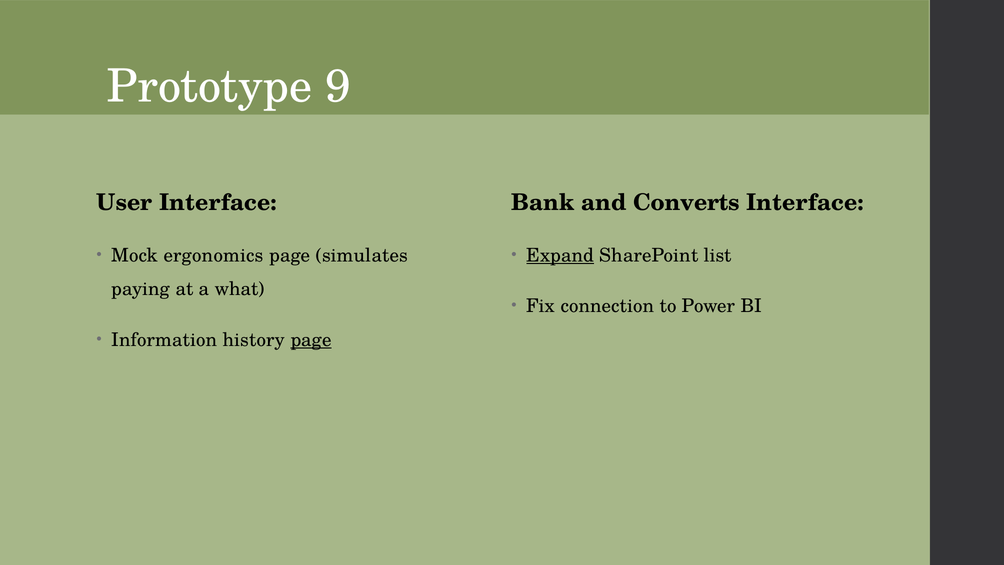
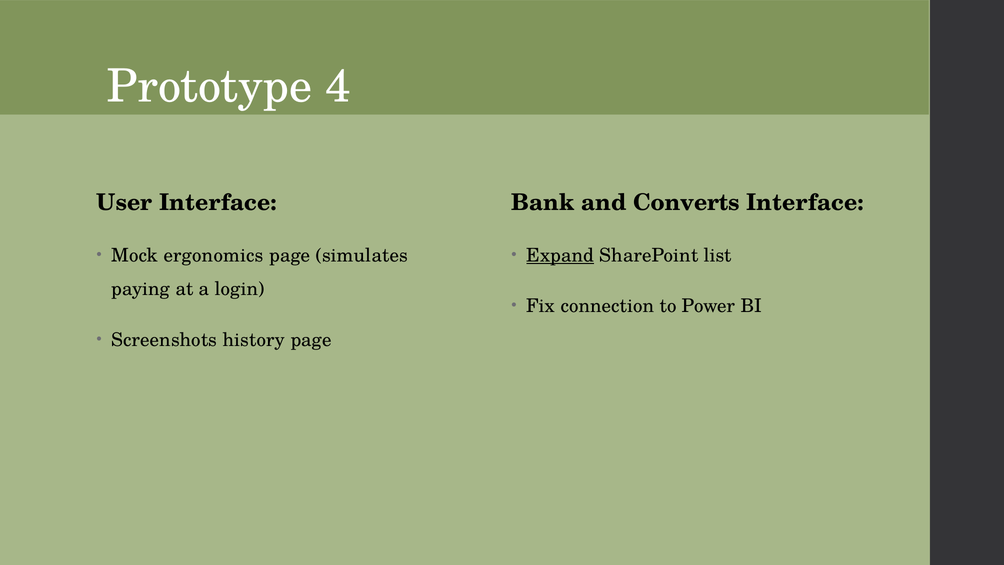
9: 9 -> 4
what: what -> login
Information: Information -> Screenshots
page at (311, 340) underline: present -> none
